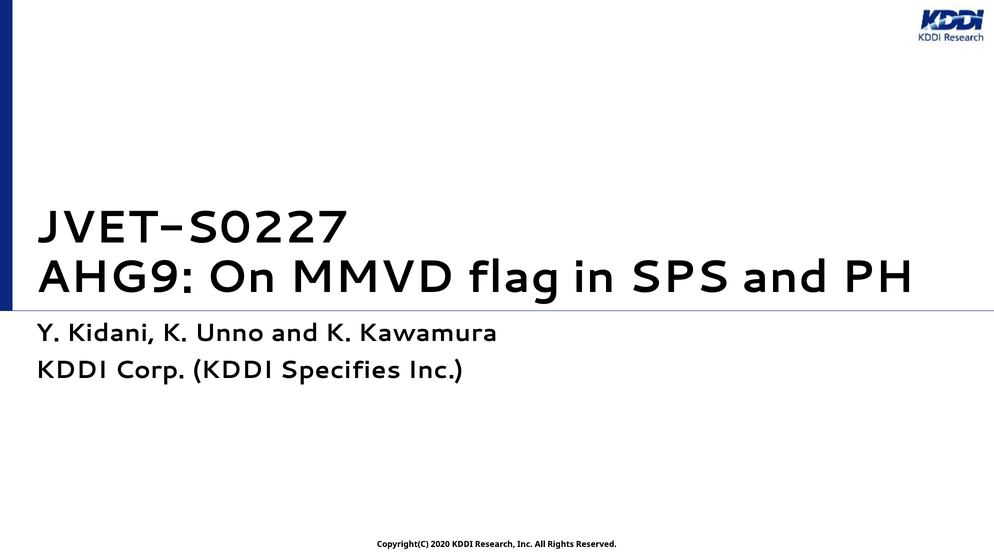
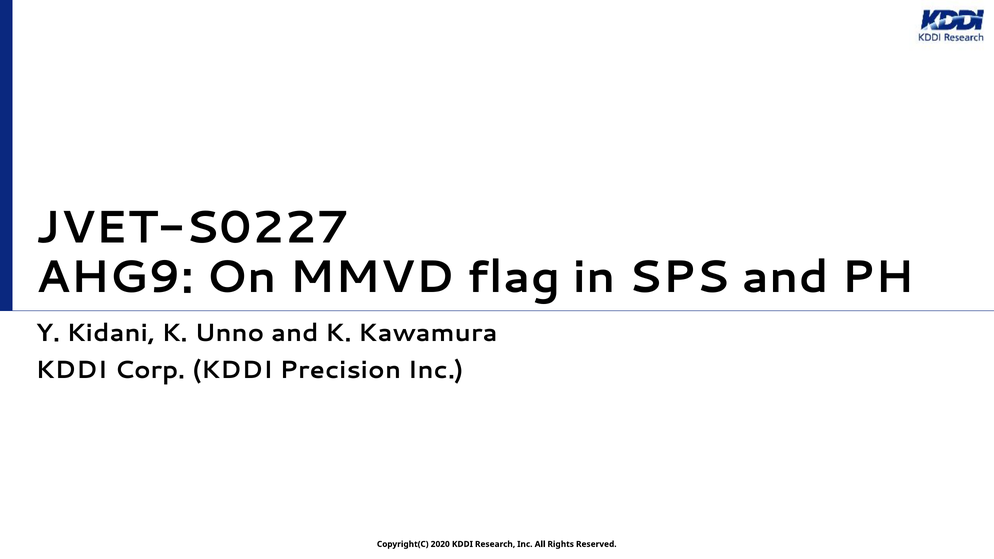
Specifies: Specifies -> Precision
